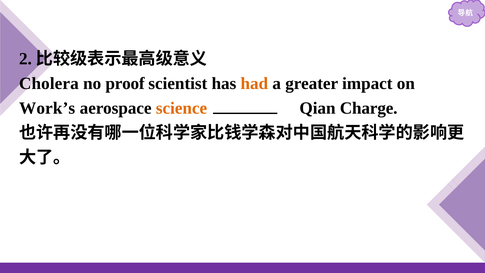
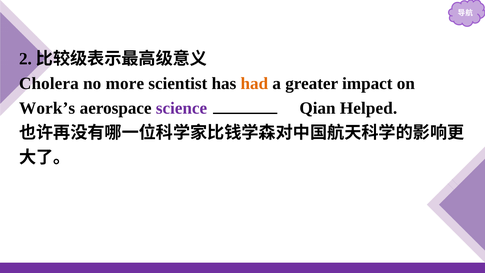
proof: proof -> more
science colour: orange -> purple
Charge: Charge -> Helped
